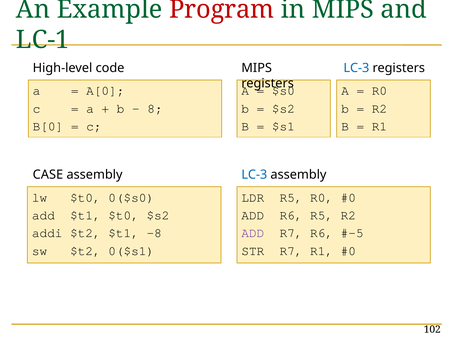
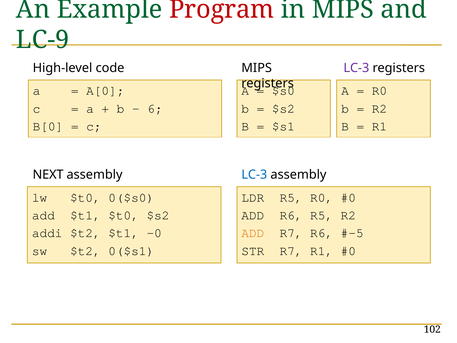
LC-1: LC-1 -> LC-9
LC-3 at (356, 68) colour: blue -> purple
8: 8 -> 6
CASE: CASE -> NEXT
-8: -8 -> -0
ADD at (253, 233) colour: purple -> orange
